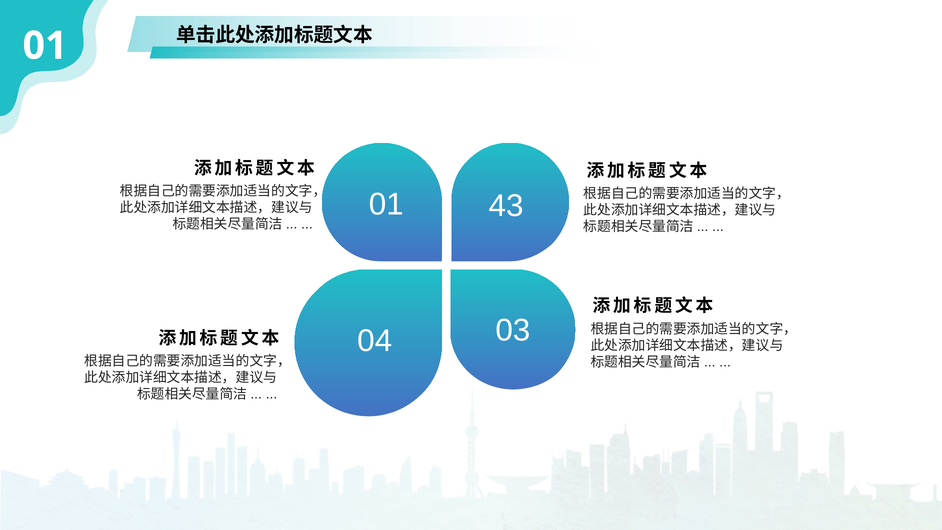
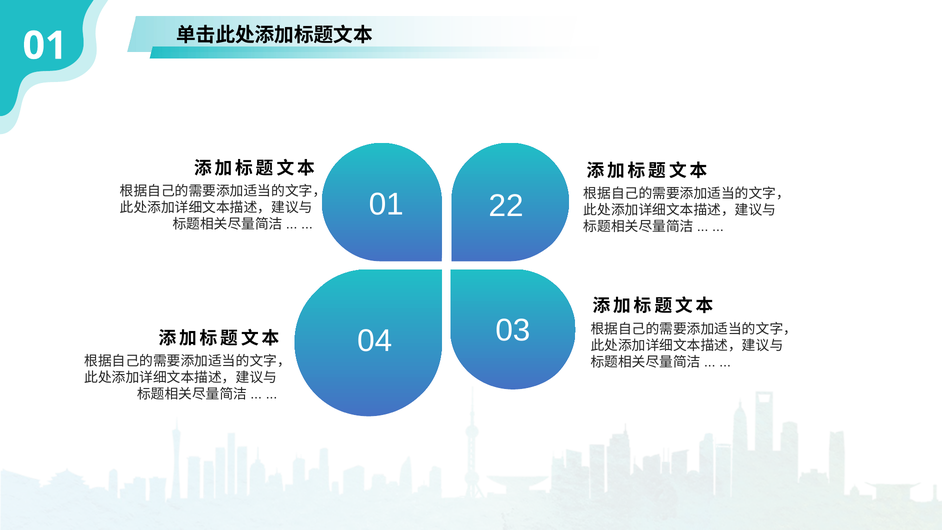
43: 43 -> 22
